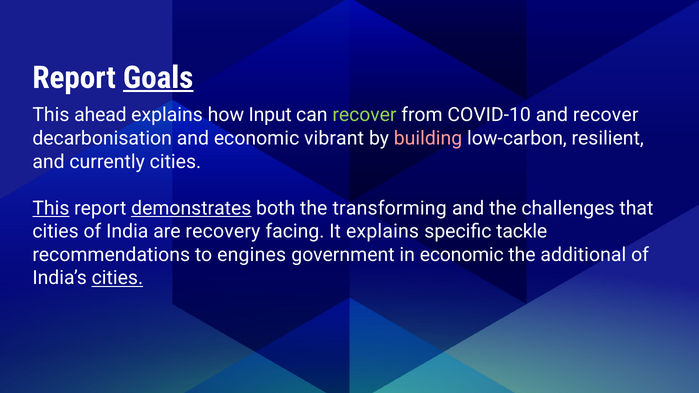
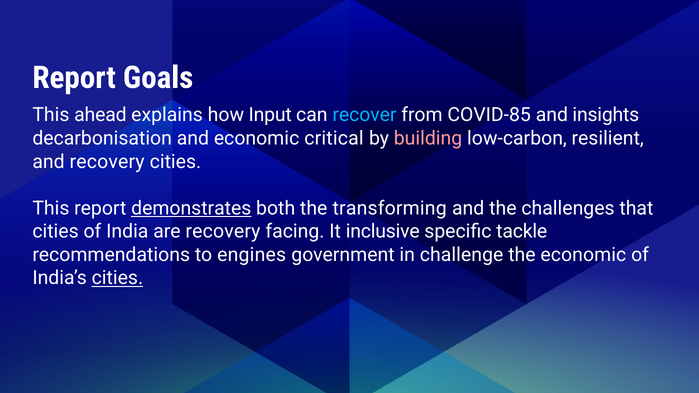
Goals underline: present -> none
recover at (364, 115) colour: light green -> light blue
COVID-10: COVID-10 -> COVID-85
and recover: recover -> insights
vibrant: vibrant -> critical
and currently: currently -> recovery
This at (51, 208) underline: present -> none
It explains: explains -> inclusive
in economic: economic -> challenge
the additional: additional -> economic
